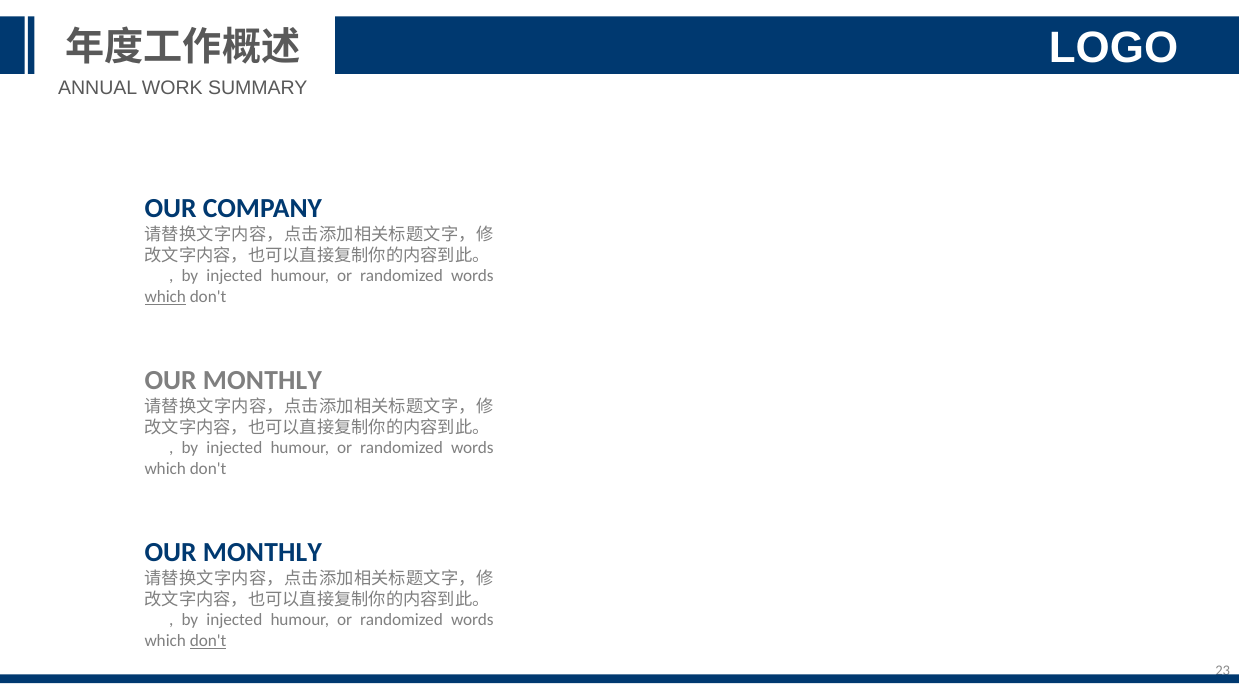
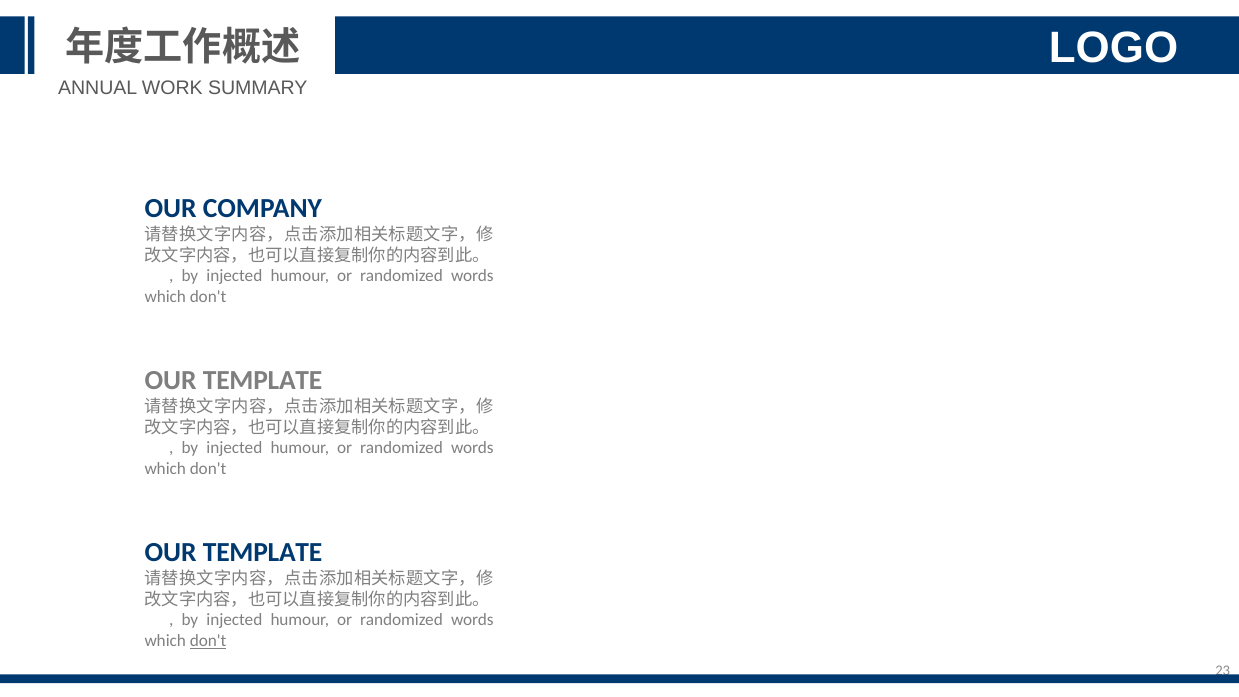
which at (165, 297) underline: present -> none
MONTHLY at (262, 381): MONTHLY -> TEMPLATE
MONTHLY at (262, 553): MONTHLY -> TEMPLATE
